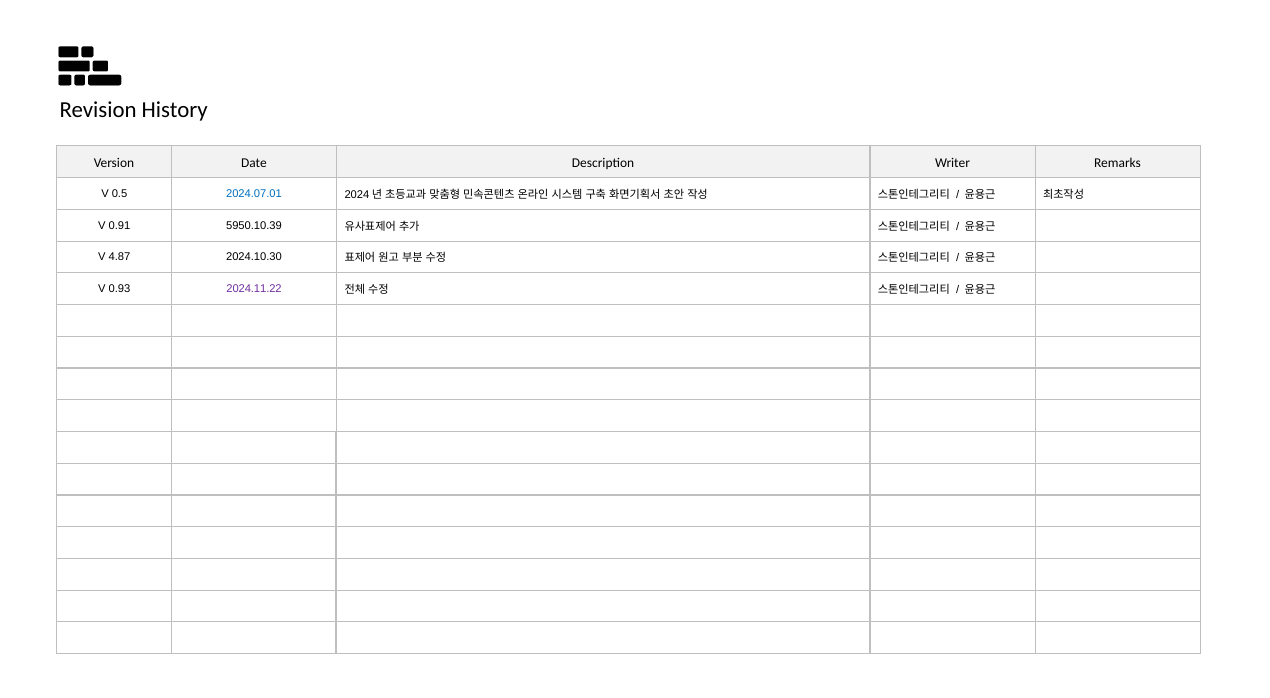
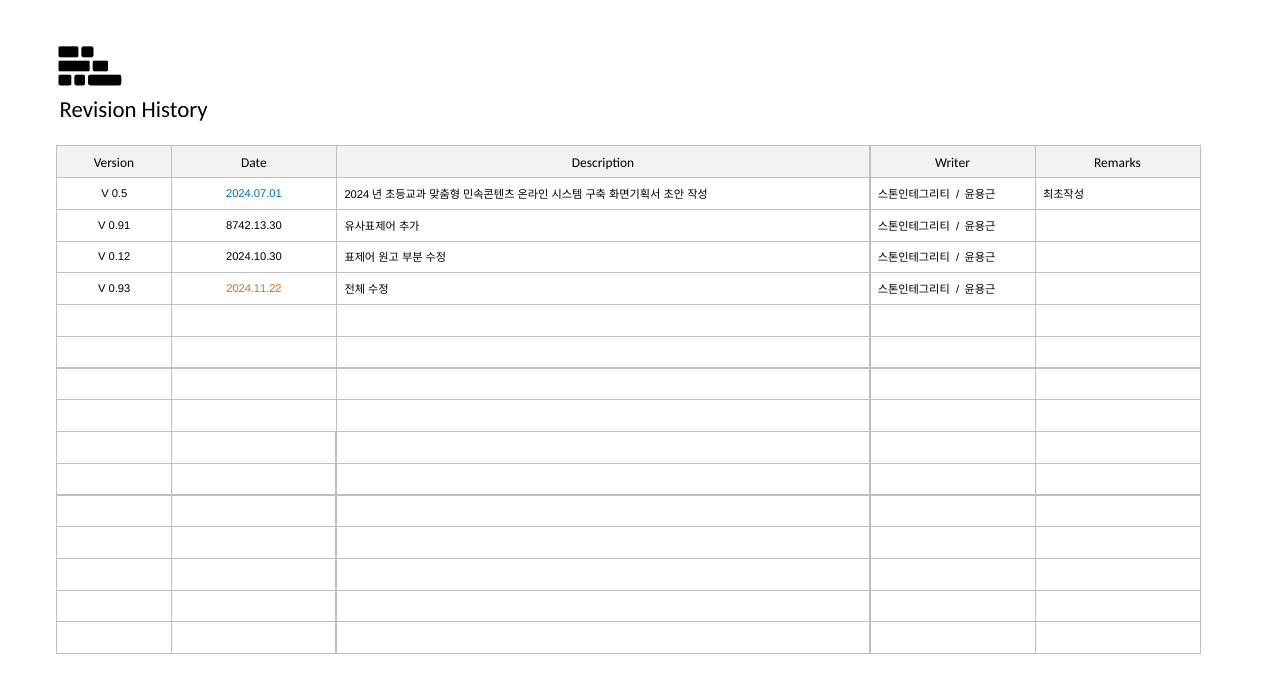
5950.10.39: 5950.10.39 -> 8742.13.30
4.87: 4.87 -> 0.12
2024.11.22 colour: purple -> orange
